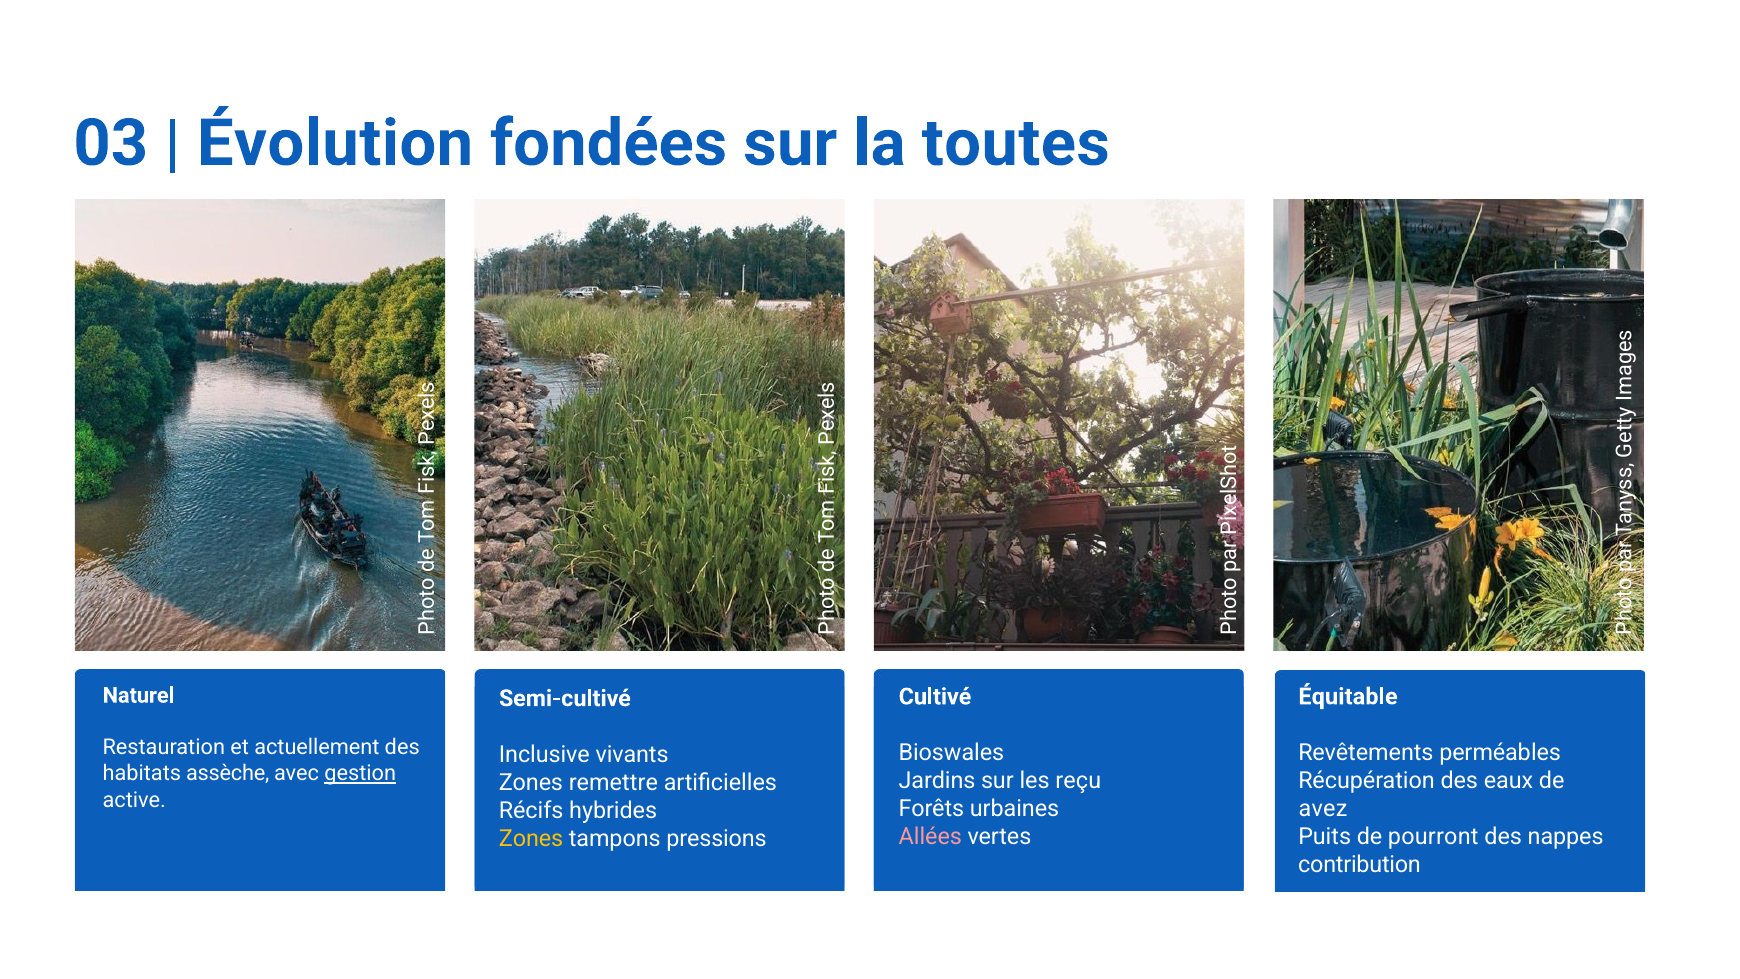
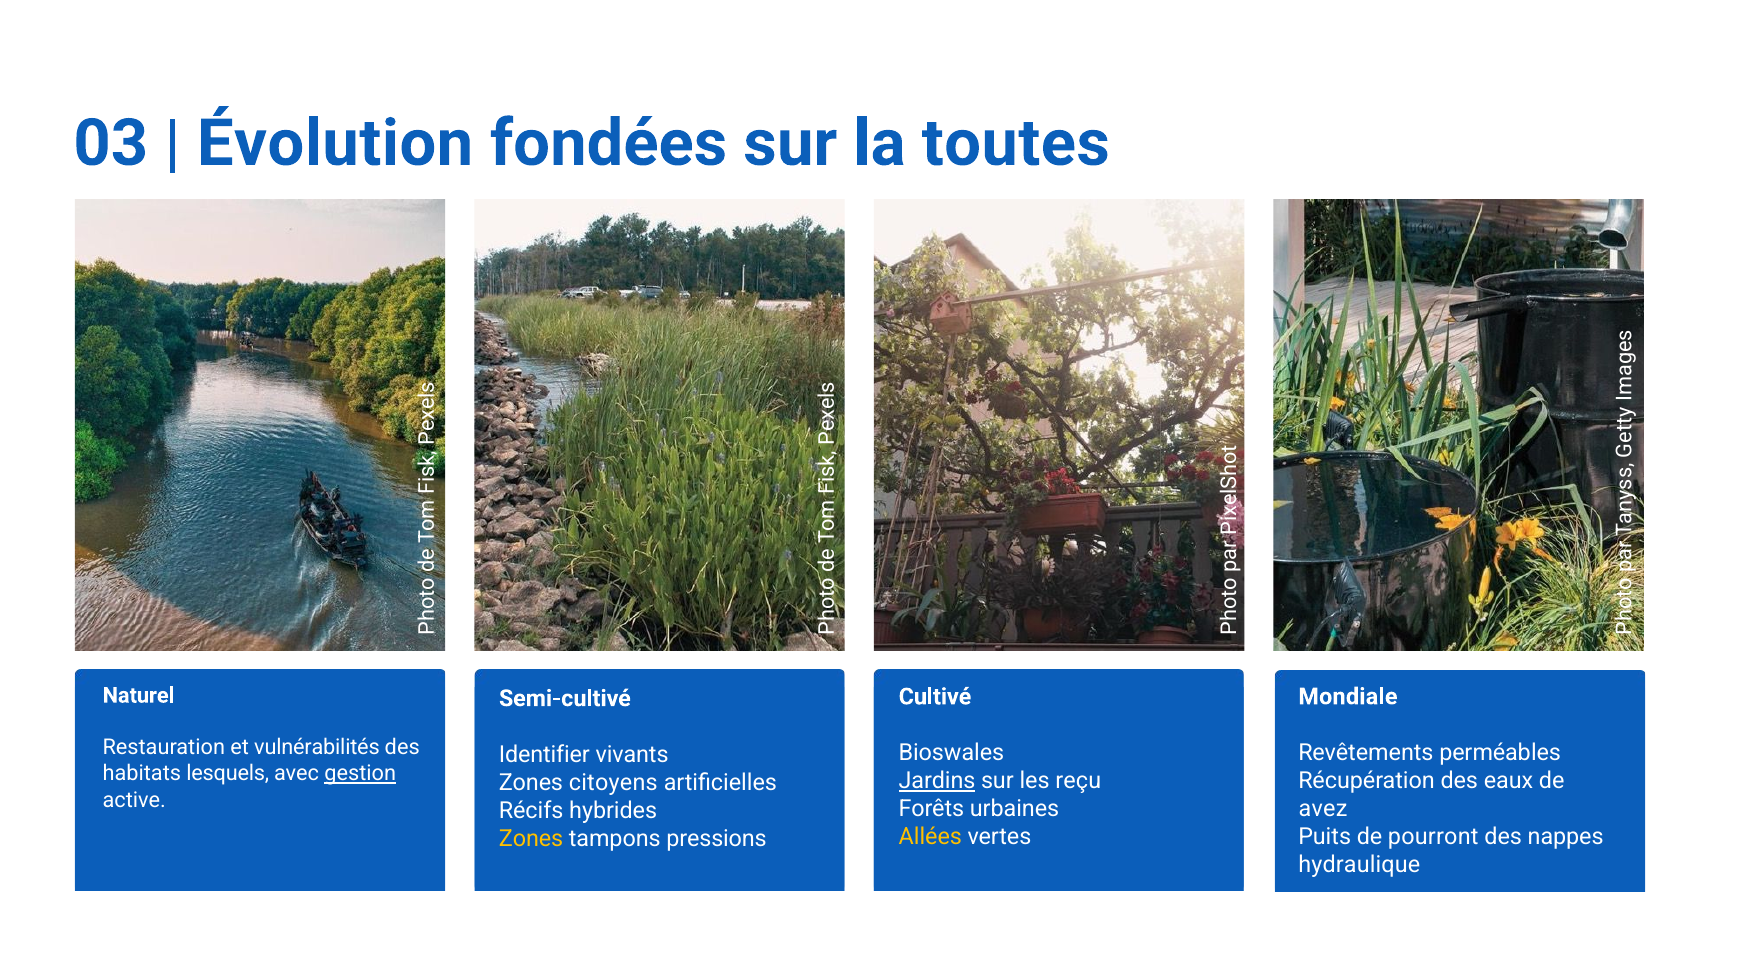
Équitable: Équitable -> Mondiale
actuellement: actuellement -> vulnérabilités
Inclusive: Inclusive -> Identifier
assèche: assèche -> lesquels
Jardins underline: none -> present
remettre: remettre -> citoyens
Allées colour: pink -> yellow
contribution: contribution -> hydraulique
